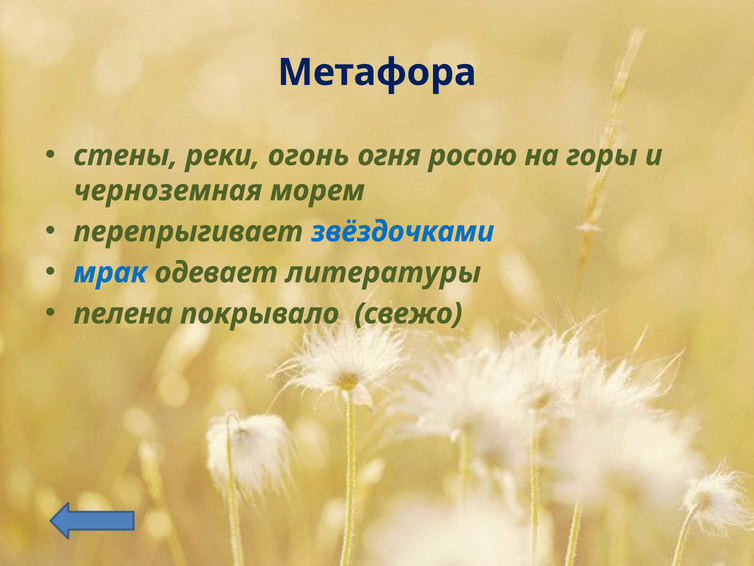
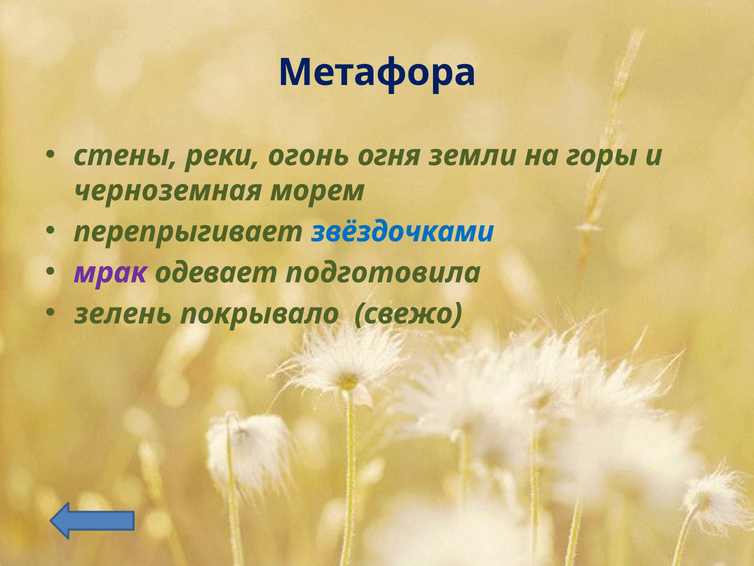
росою: росою -> земли
мрак colour: blue -> purple
литературы: литературы -> подготовила
пелена: пелена -> зелень
